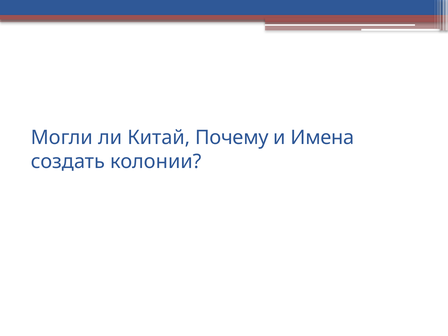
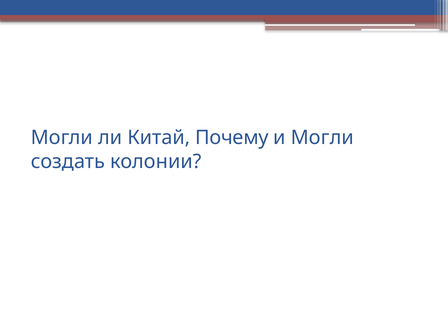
и Имена: Имена -> Могли
